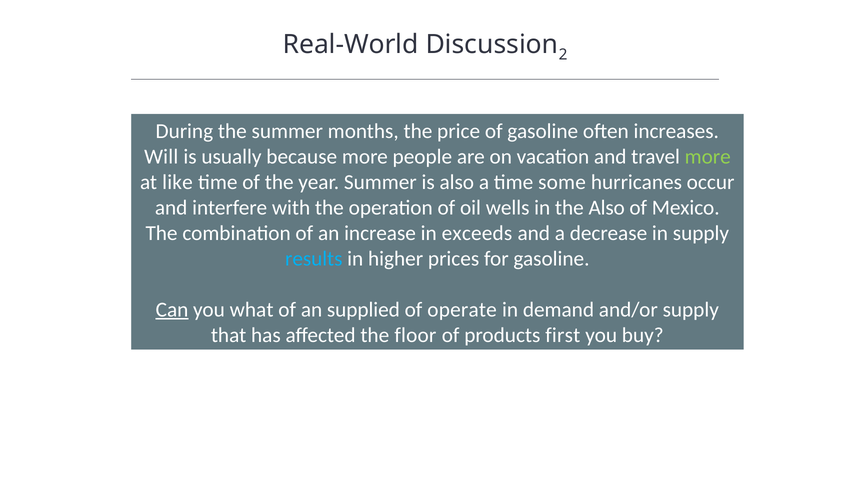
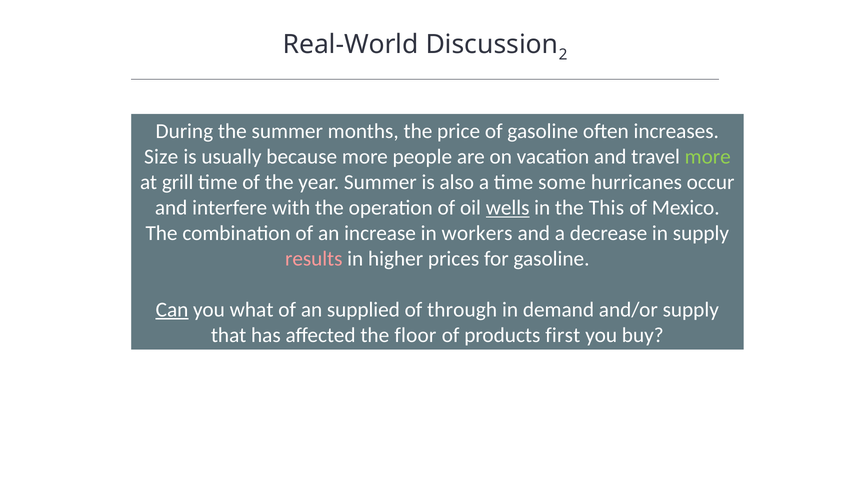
Will: Will -> Size
like: like -> grill
wells underline: none -> present
the Also: Also -> This
exceeds: exceeds -> workers
results colour: light blue -> pink
operate: operate -> through
